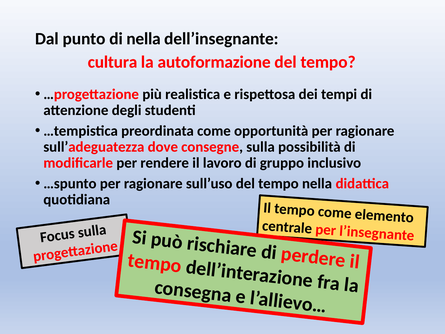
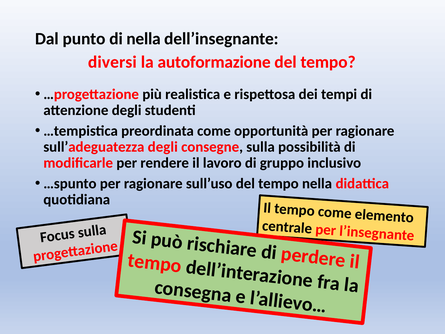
cultura: cultura -> diversi
sull’adeguatezza dove: dove -> degli
